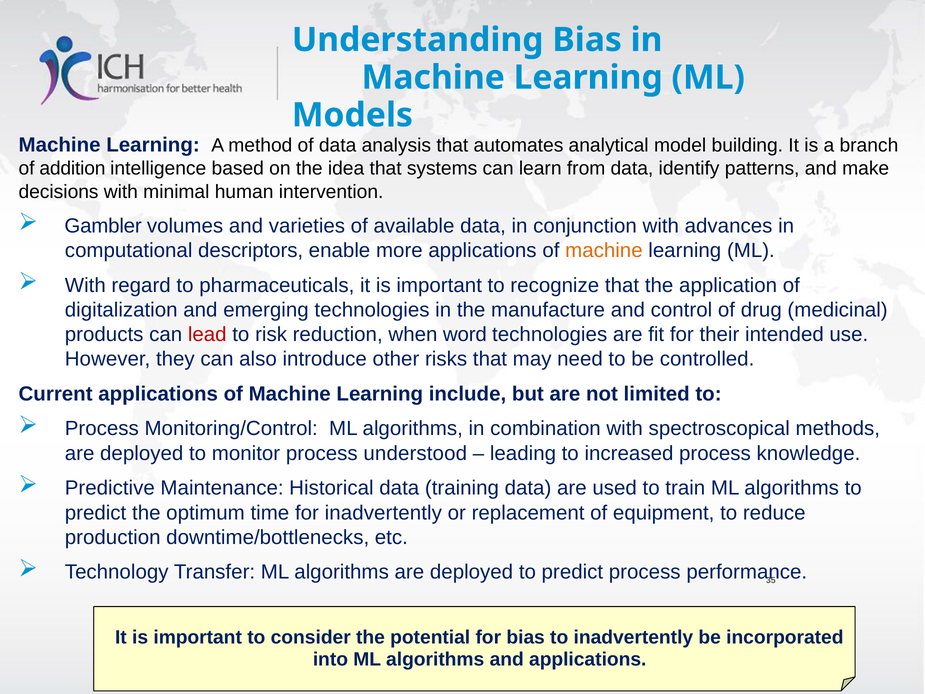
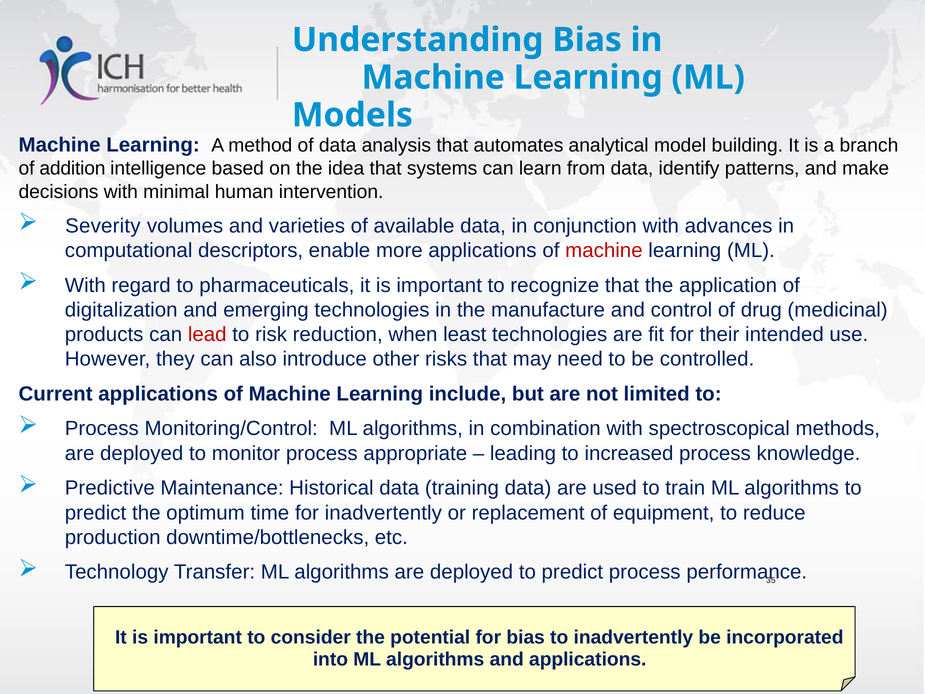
Gambler: Gambler -> Severity
machine at (604, 250) colour: orange -> red
word: word -> least
understood: understood -> appropriate
